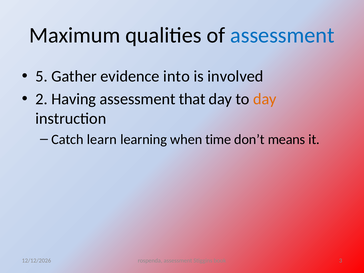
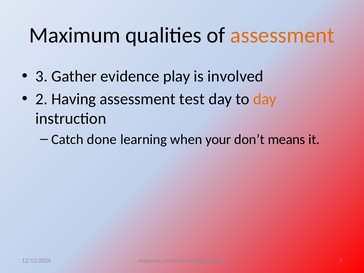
assessment at (282, 35) colour: blue -> orange
5 at (42, 76): 5 -> 3
into: into -> play
that: that -> test
learn: learn -> done
time: time -> your
